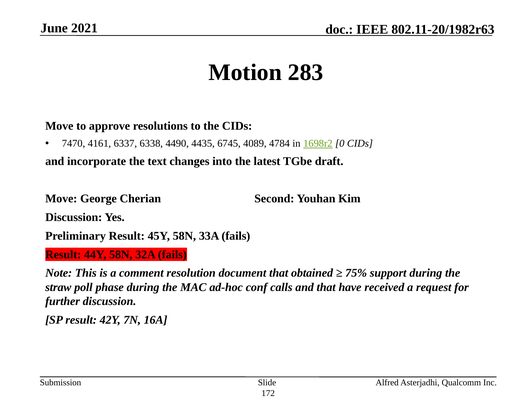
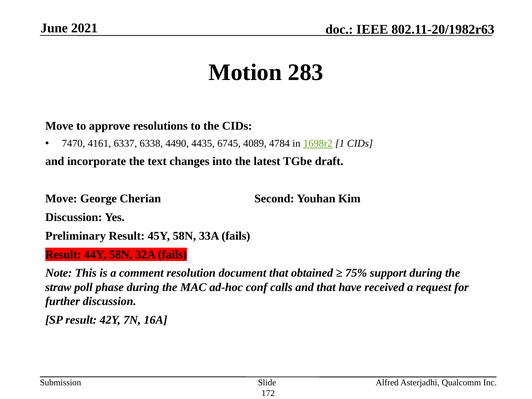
0: 0 -> 1
